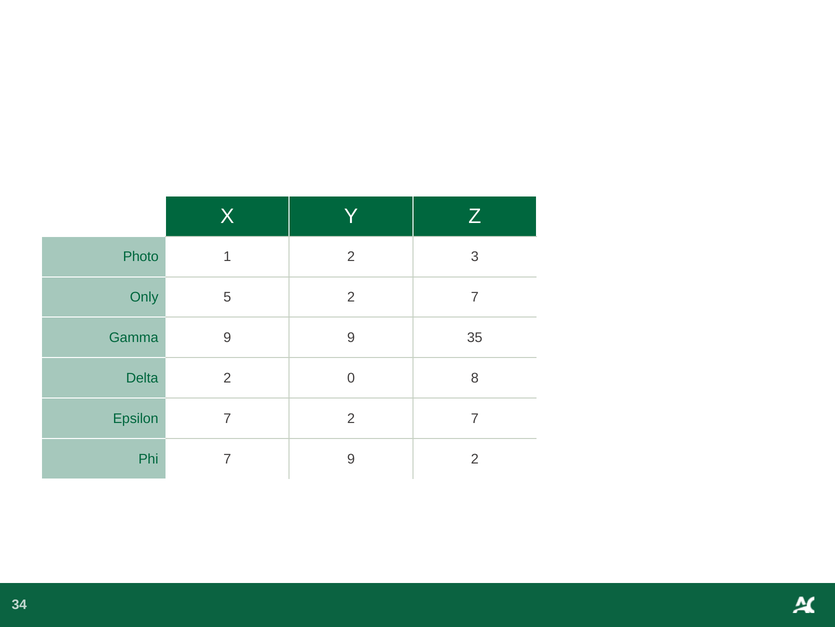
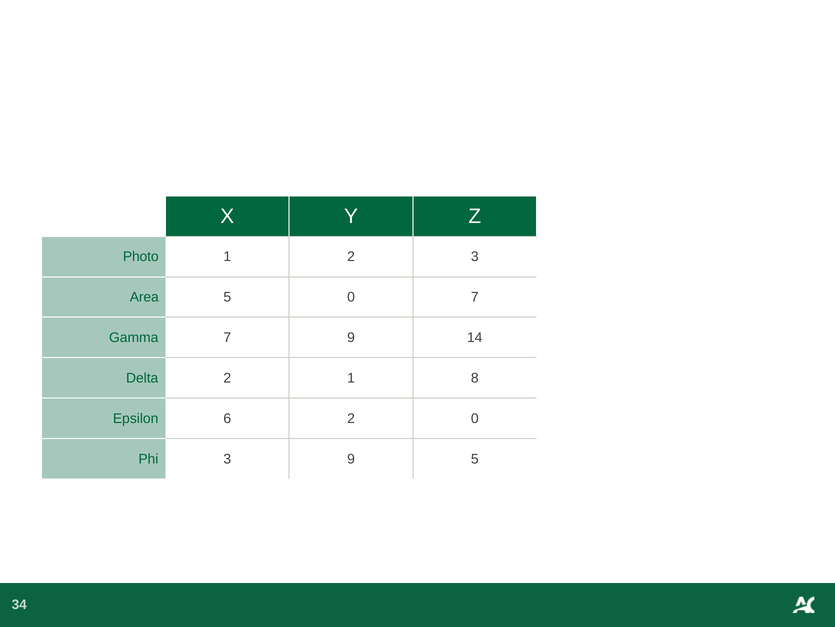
Only: Only -> Area
5 2: 2 -> 0
Gamma 9: 9 -> 7
35: 35 -> 14
2 0: 0 -> 1
Epsilon 7: 7 -> 6
7 at (475, 418): 7 -> 0
Phi 7: 7 -> 3
9 2: 2 -> 5
